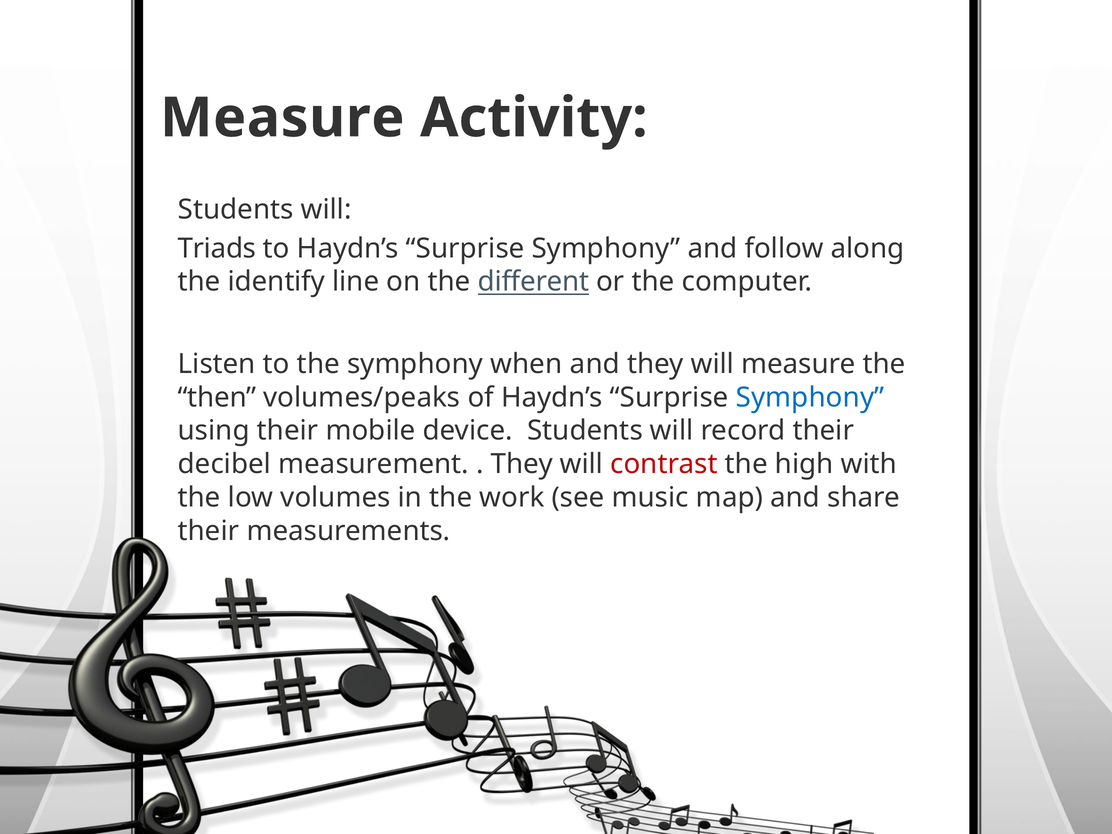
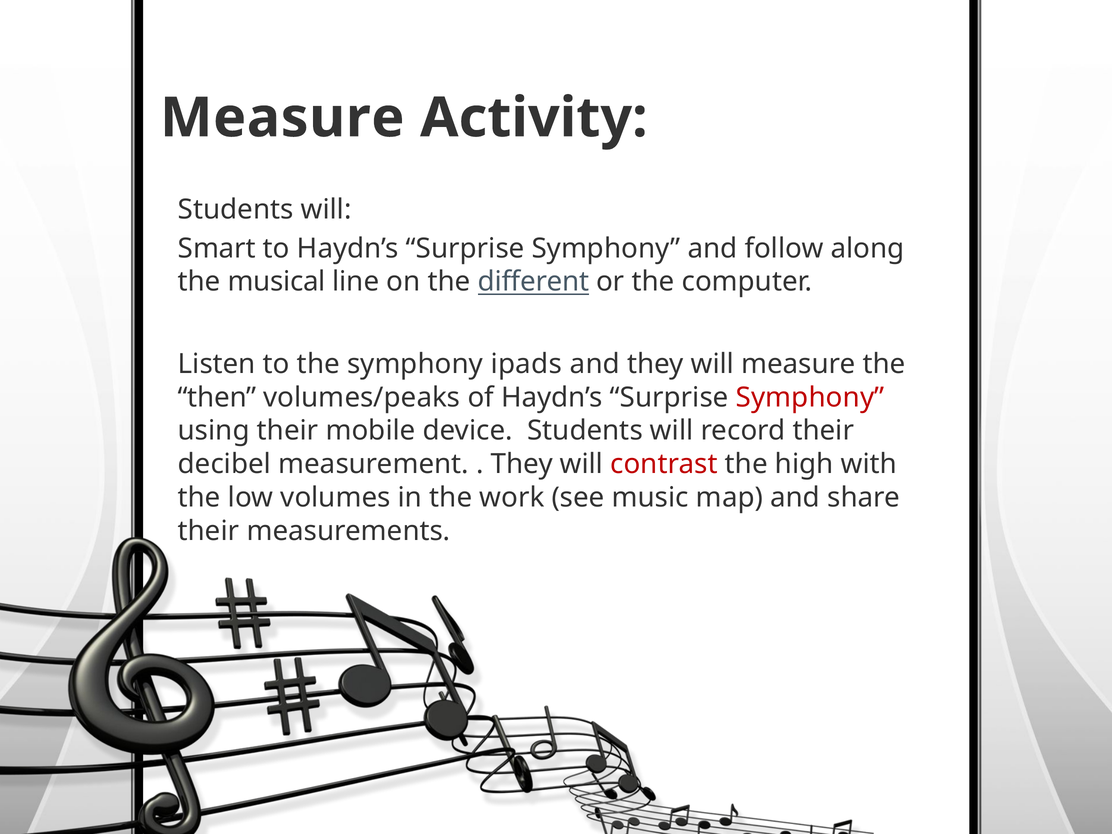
Triads: Triads -> Smart
identify: identify -> musical
when: when -> ipads
Symphony at (810, 397) colour: blue -> red
